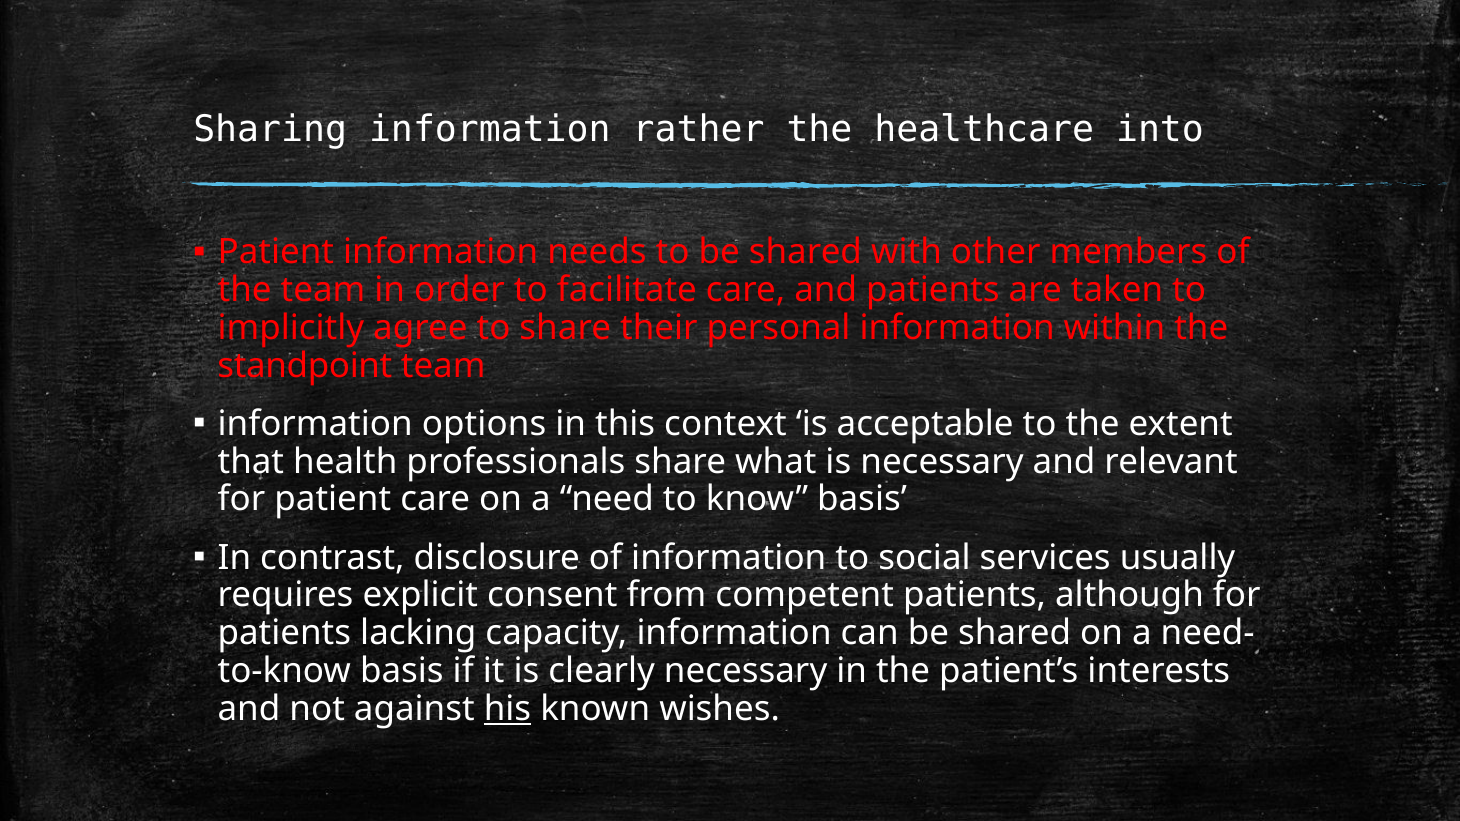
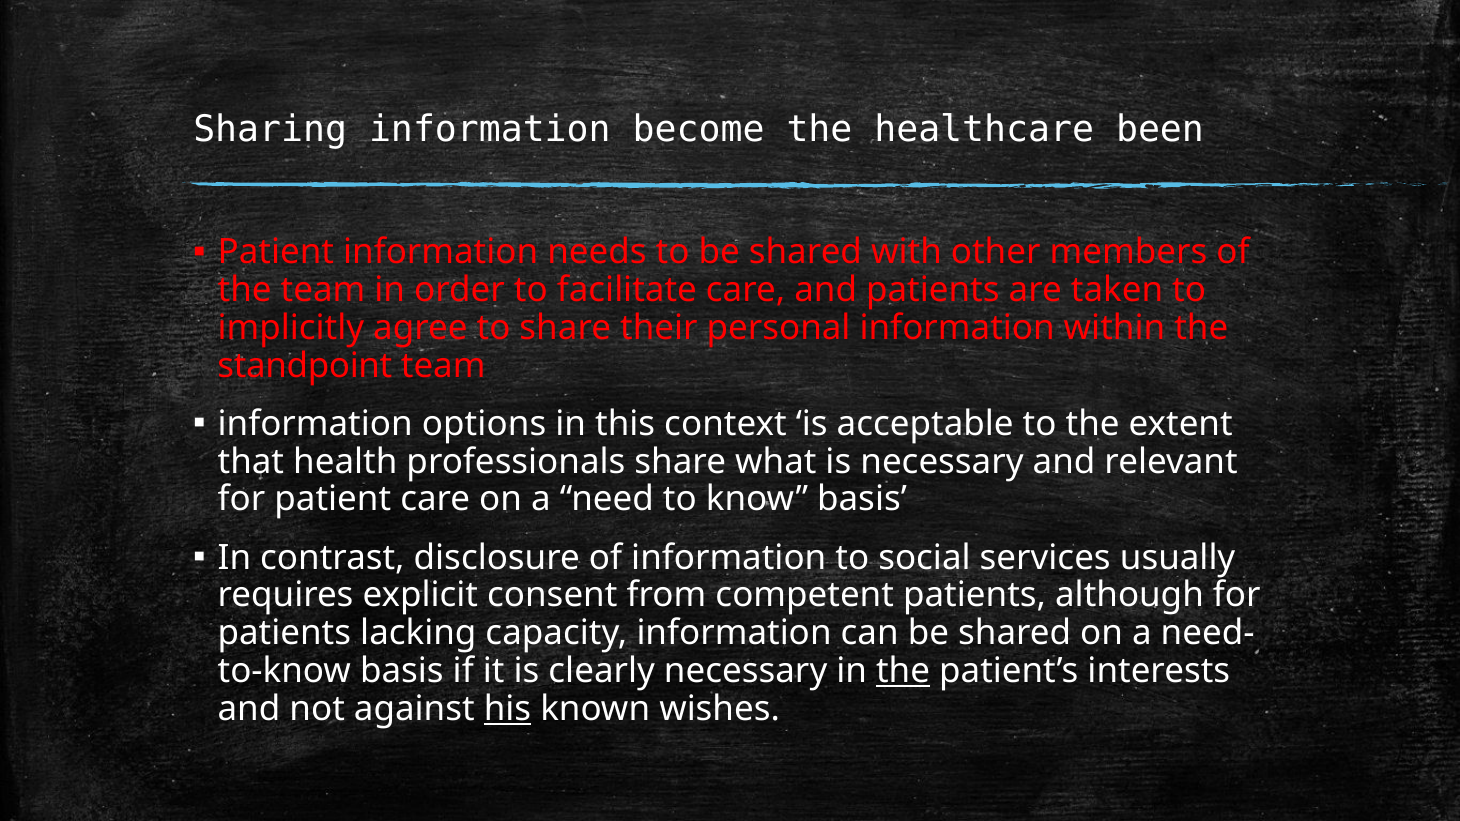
rather: rather -> become
into: into -> been
the at (903, 671) underline: none -> present
